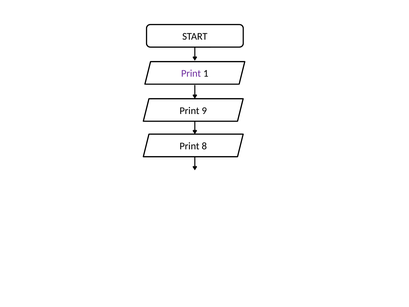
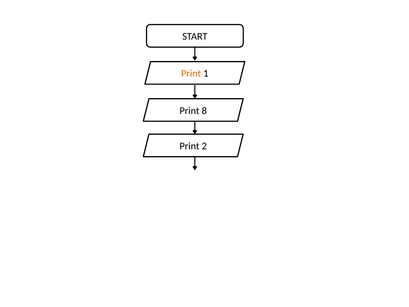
Print at (191, 74) colour: purple -> orange
9: 9 -> 8
8: 8 -> 2
